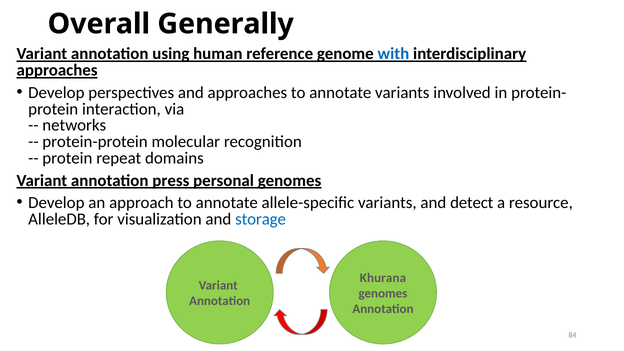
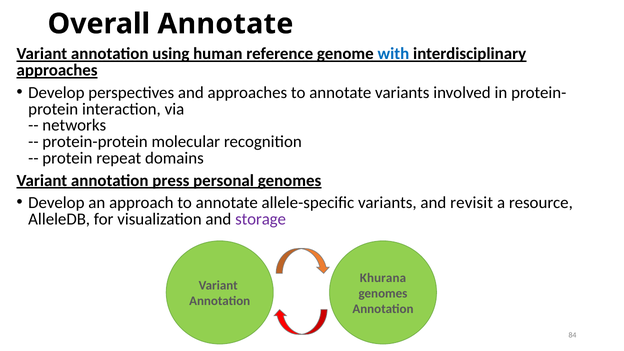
Overall Generally: Generally -> Annotate
detect: detect -> revisit
storage colour: blue -> purple
